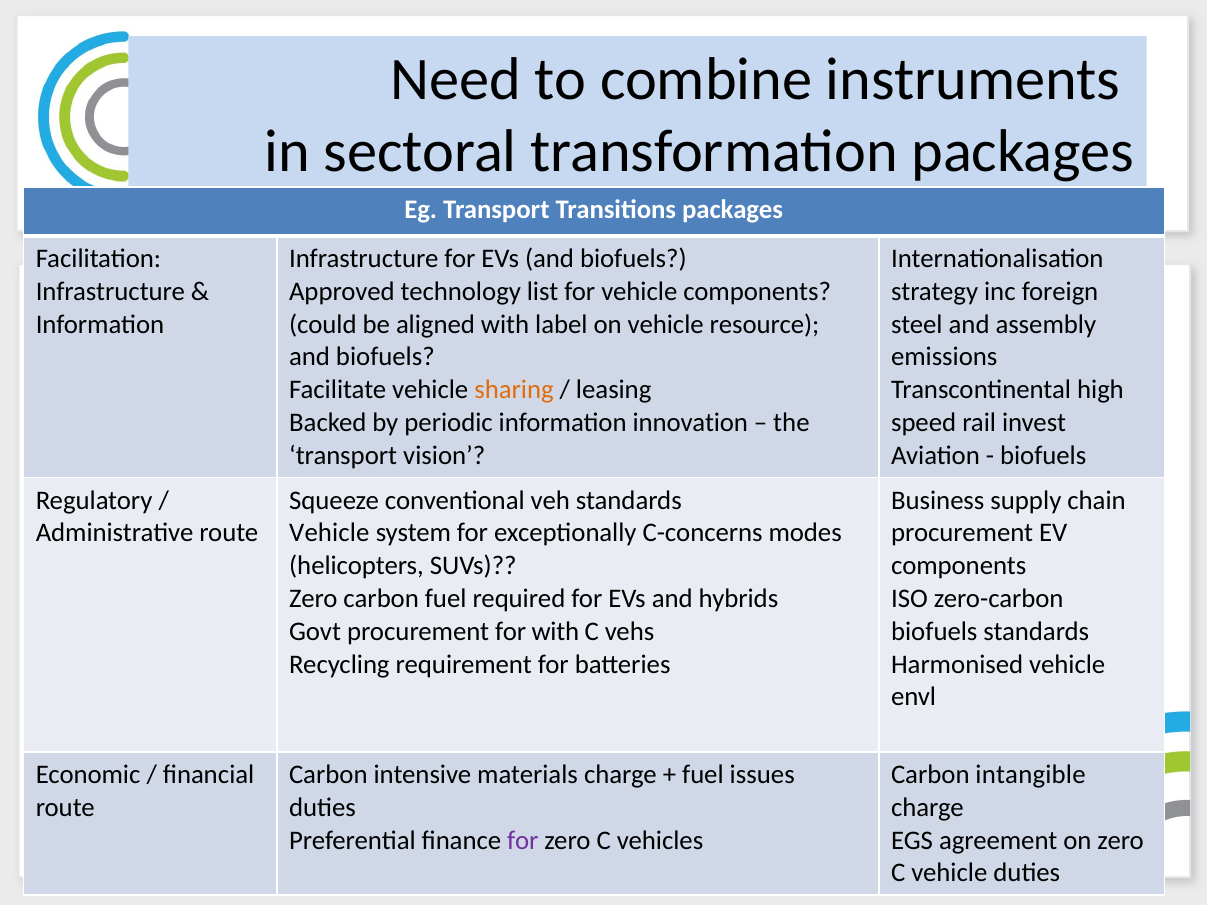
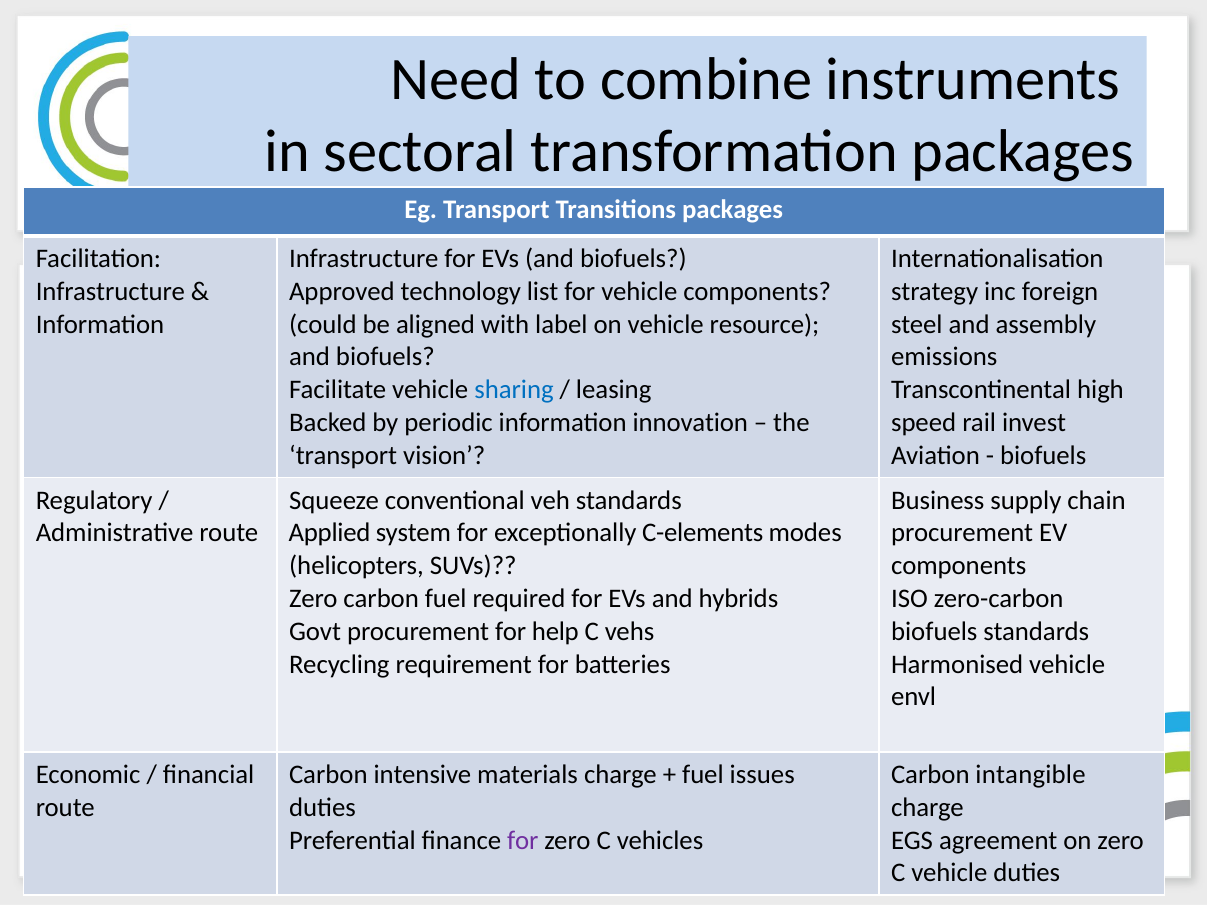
sharing colour: orange -> blue
Vehicle at (329, 533): Vehicle -> Applied
C-concerns: C-concerns -> C-elements
for with: with -> help
